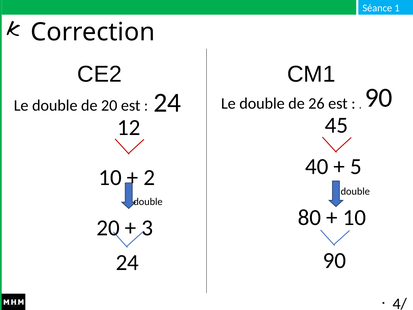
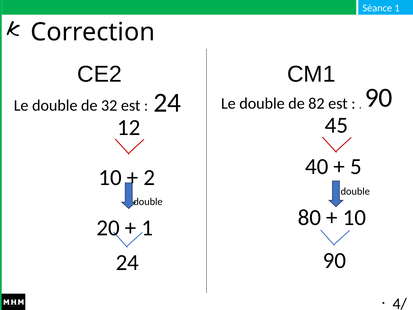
26: 26 -> 82
de 20: 20 -> 32
3 at (147, 228): 3 -> 1
